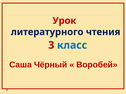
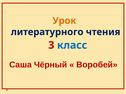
Урок colour: red -> orange
